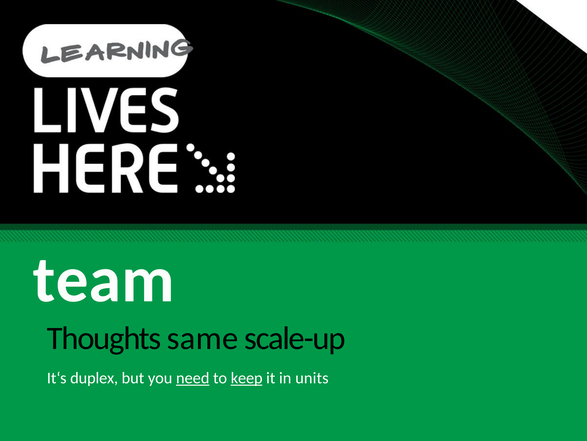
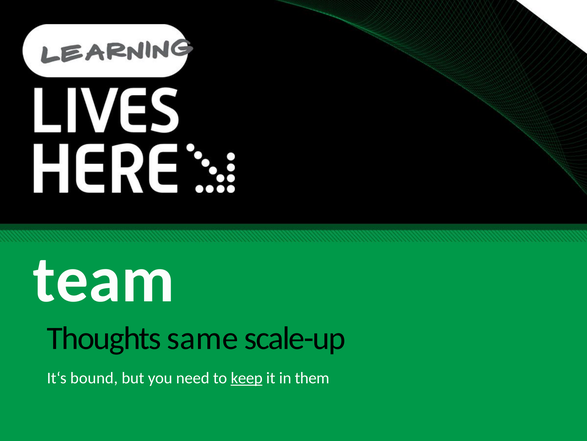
duplex: duplex -> bound
need underline: present -> none
units: units -> them
